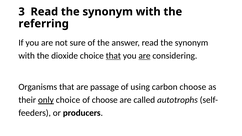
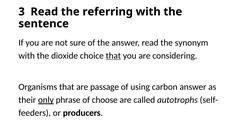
3 Read the synonym: synonym -> referring
referring: referring -> sentence
are at (144, 56) underline: present -> none
carbon choose: choose -> answer
choice at (68, 100): choice -> phrase
